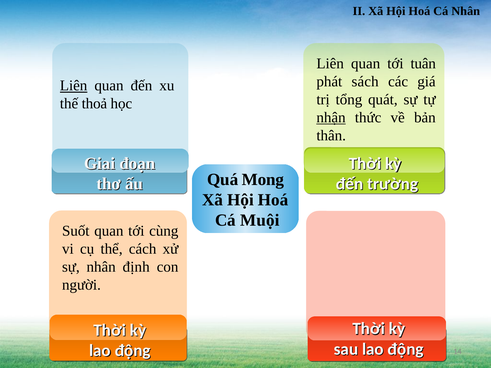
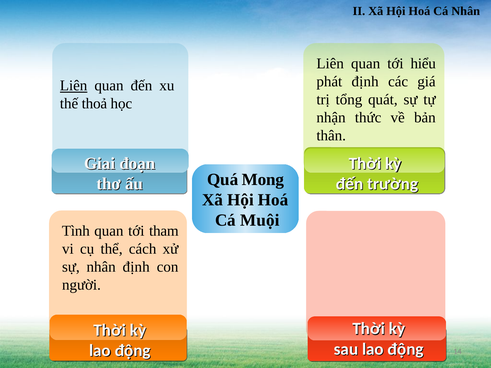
tuân: tuân -> hiểu
phát sách: sách -> định
nhận underline: present -> none
Suốt: Suốt -> Tình
cùng: cùng -> tham
